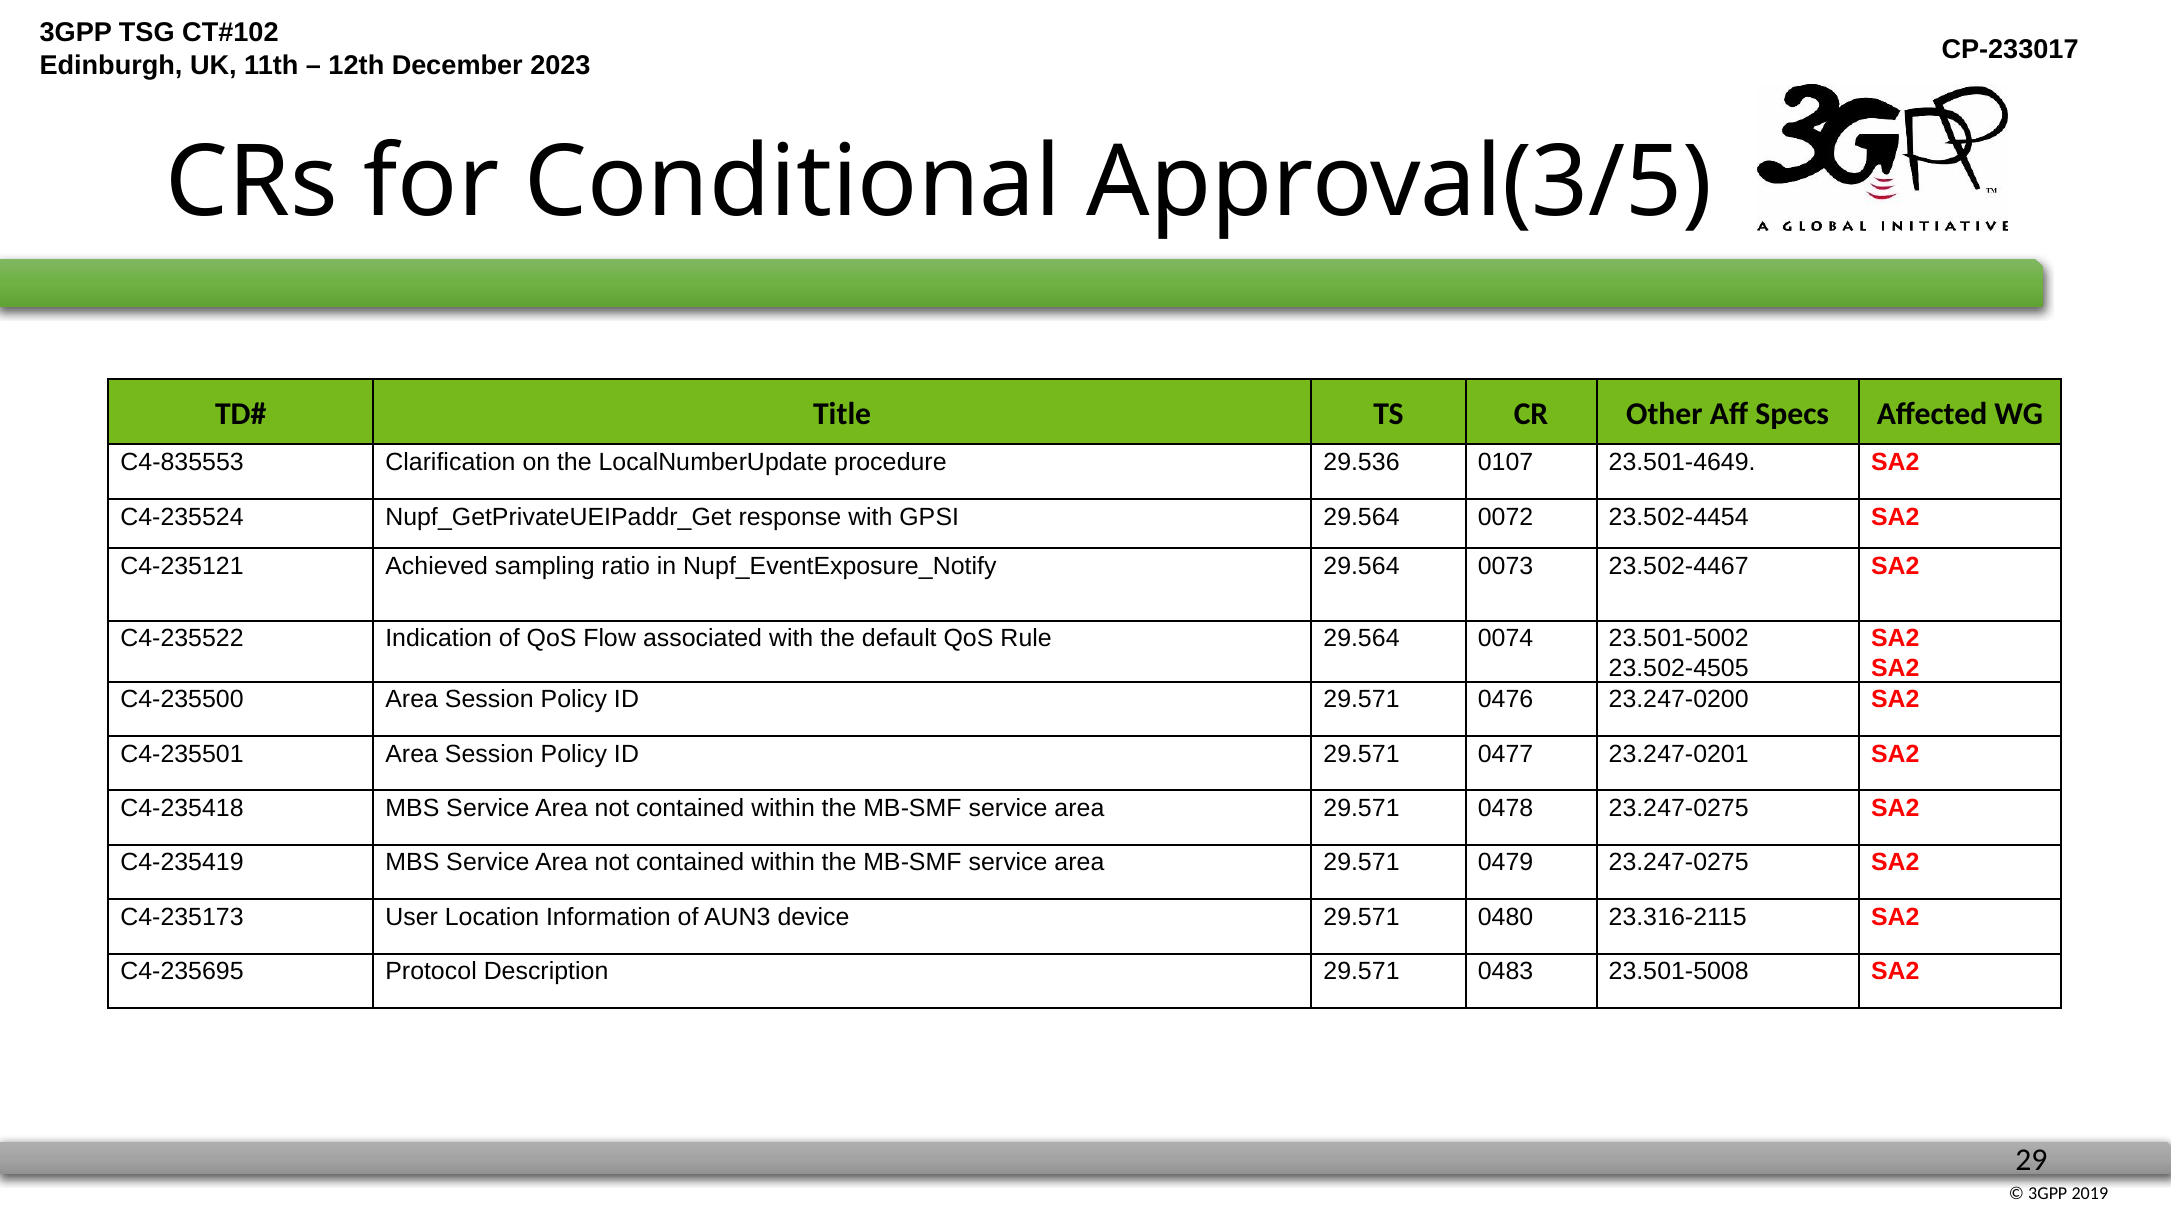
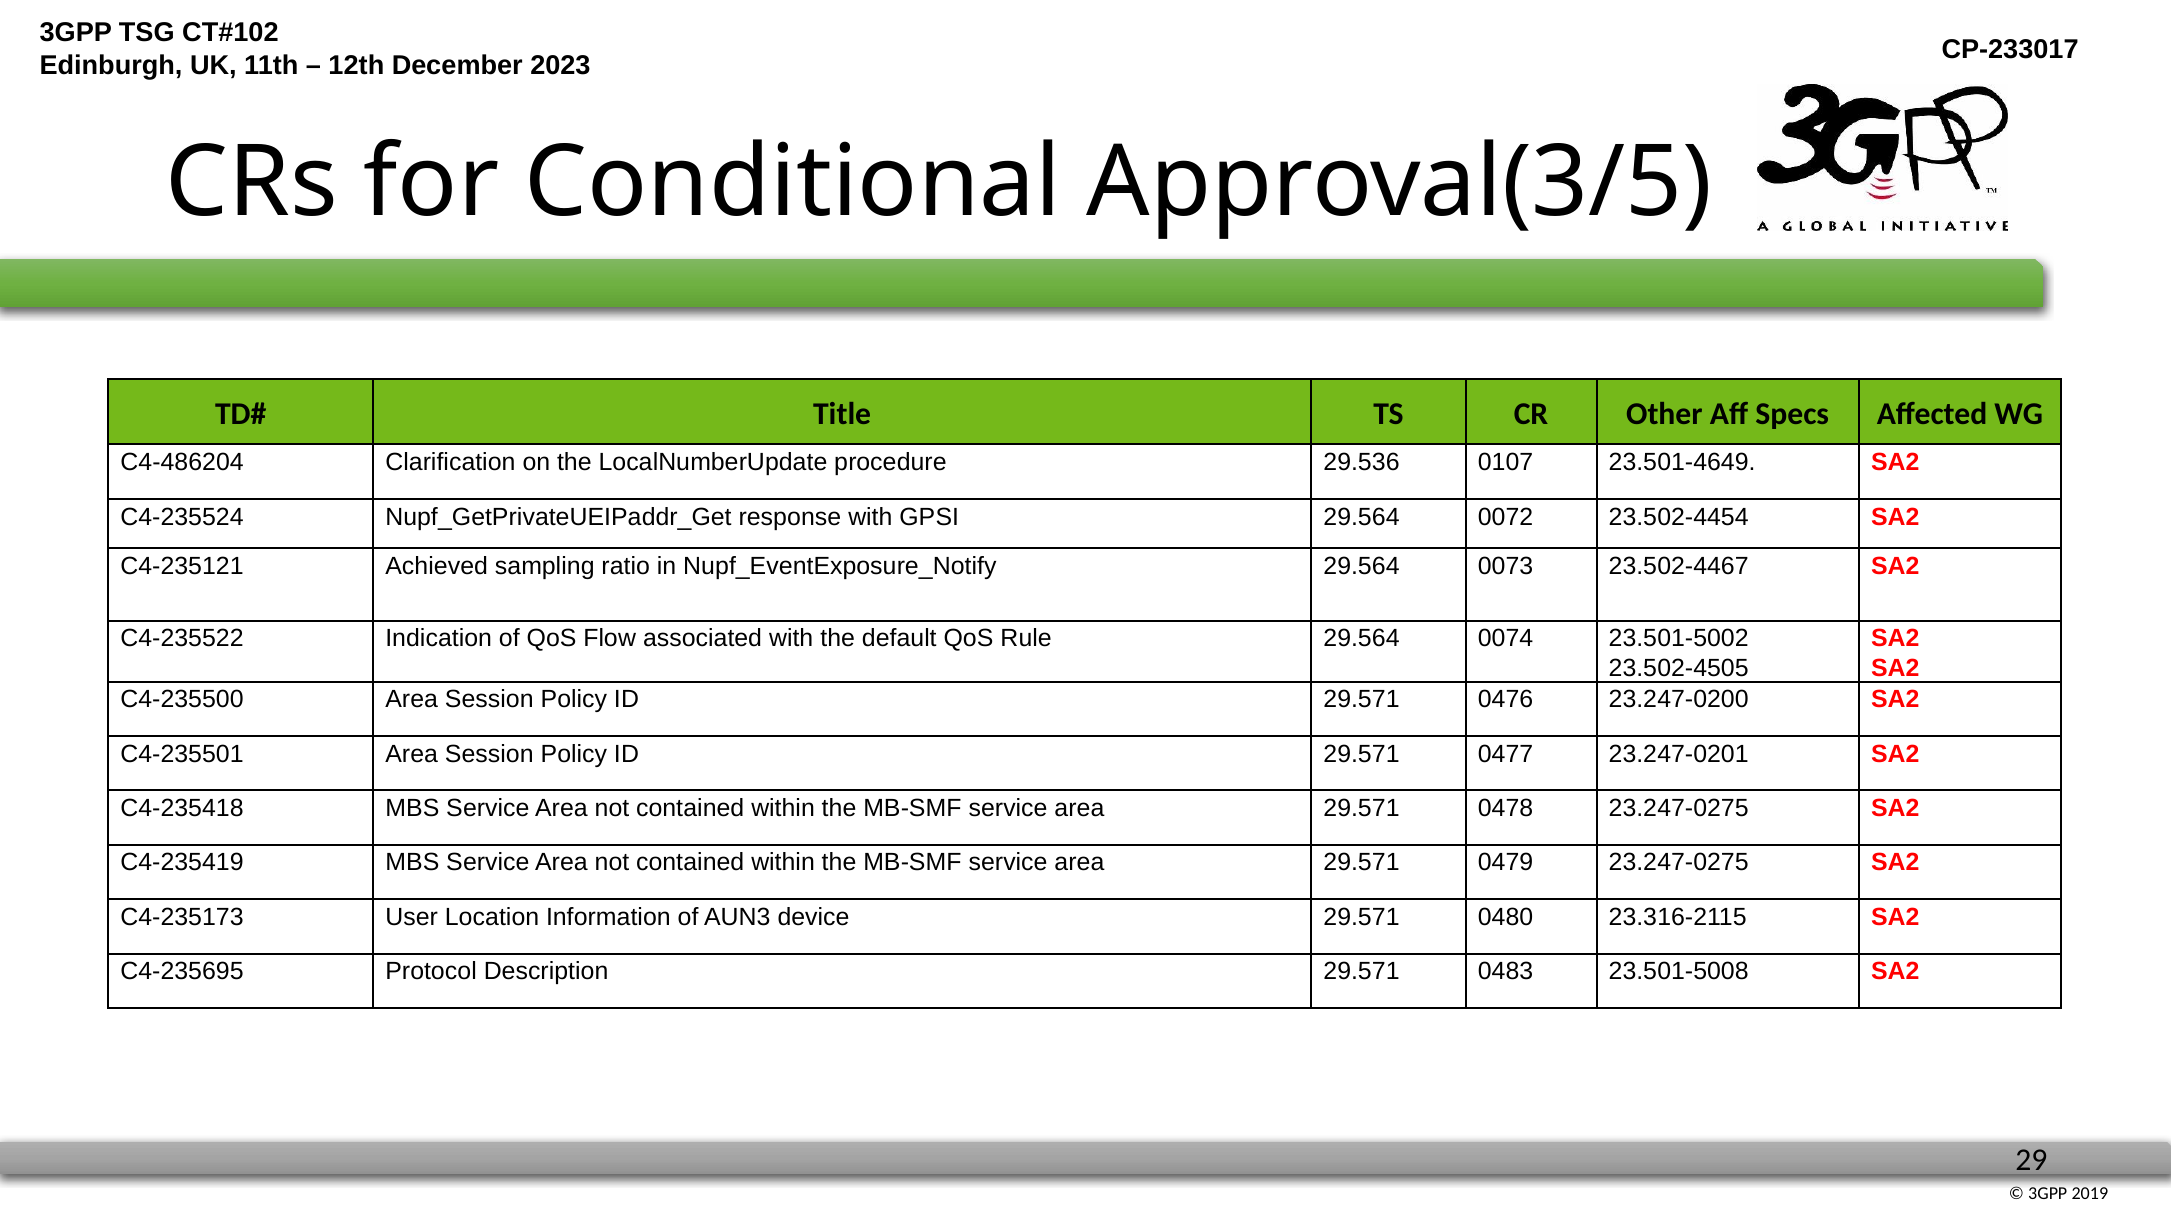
C4-835553: C4-835553 -> C4-486204
